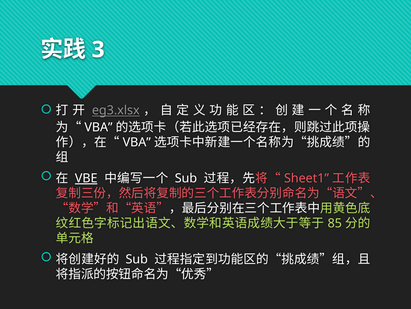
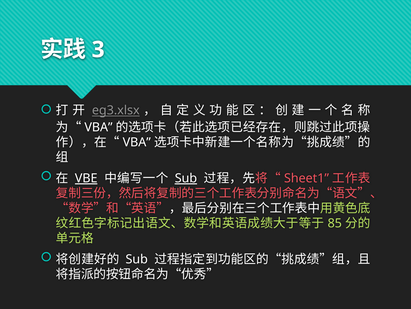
Sub at (186, 178) underline: none -> present
